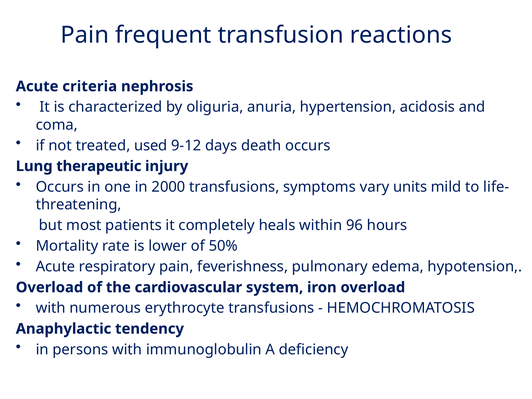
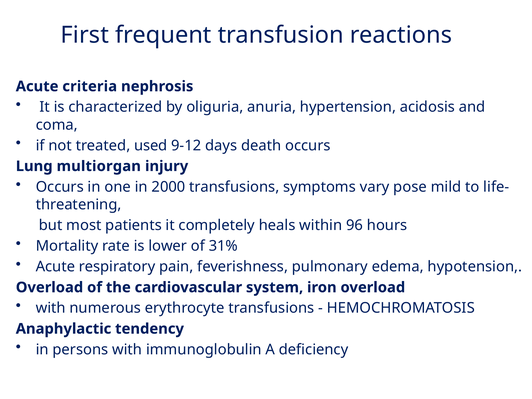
Pain at (85, 35): Pain -> First
therapeutic: therapeutic -> multiorgan
units: units -> pose
50%: 50% -> 31%
